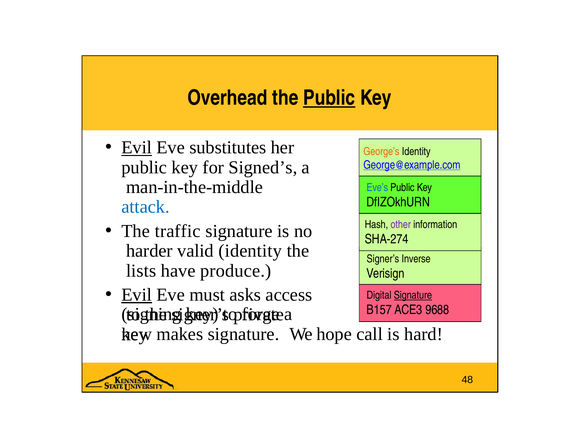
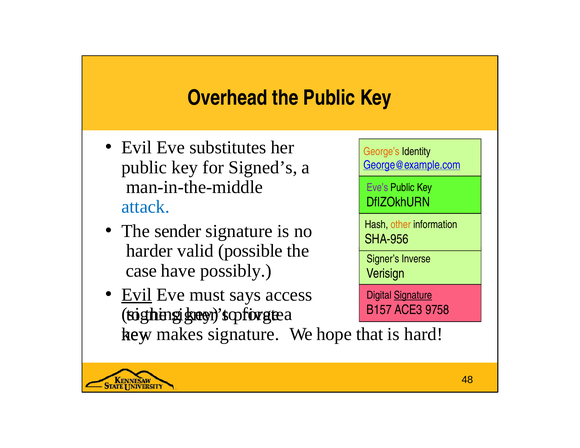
Public at (329, 98) underline: present -> none
Evil at (137, 148) underline: present -> none
Eve’s colour: blue -> purple
other colour: purple -> orange
traffic: traffic -> sender
SHA-274: SHA-274 -> SHA-956
valid identity: identity -> possible
lists: lists -> case
produce: produce -> possibly
asks: asks -> says
9688: 9688 -> 9758
call: call -> that
